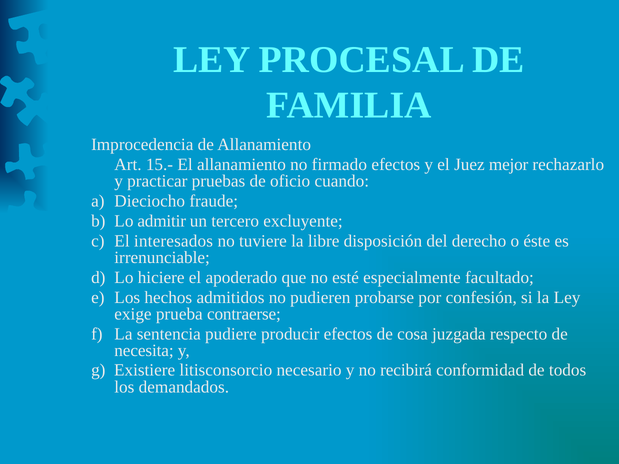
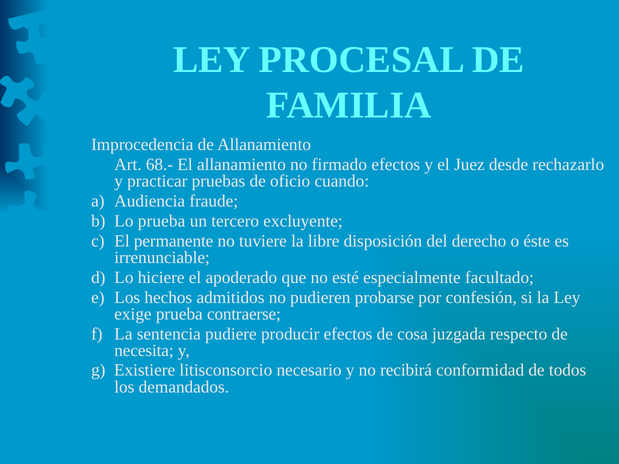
15.-: 15.- -> 68.-
mejor: mejor -> desde
Dieciocho: Dieciocho -> Audiencia
Lo admitir: admitir -> prueba
interesados: interesados -> permanente
